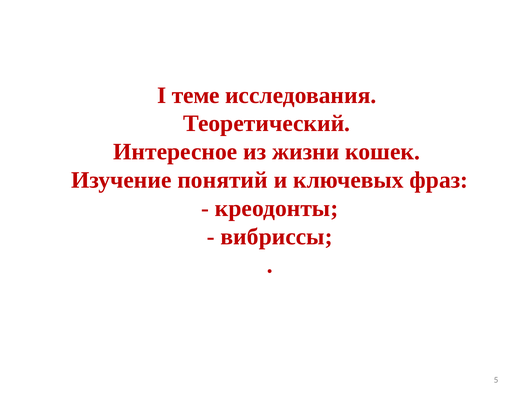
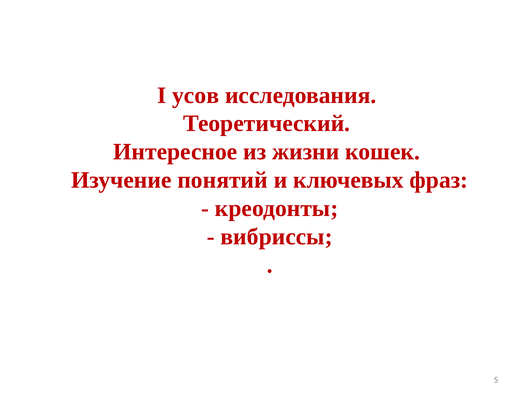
теме: теме -> усов
